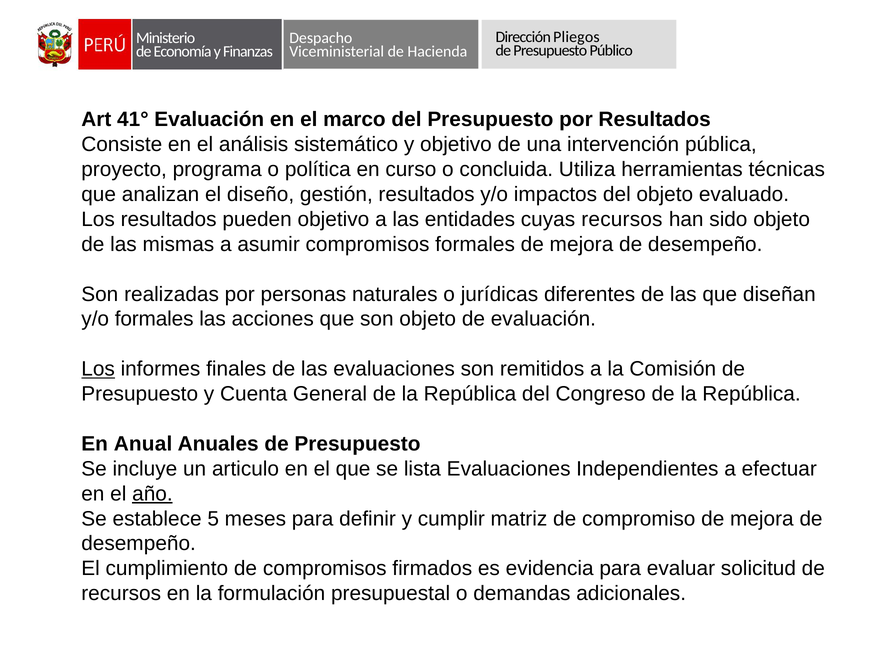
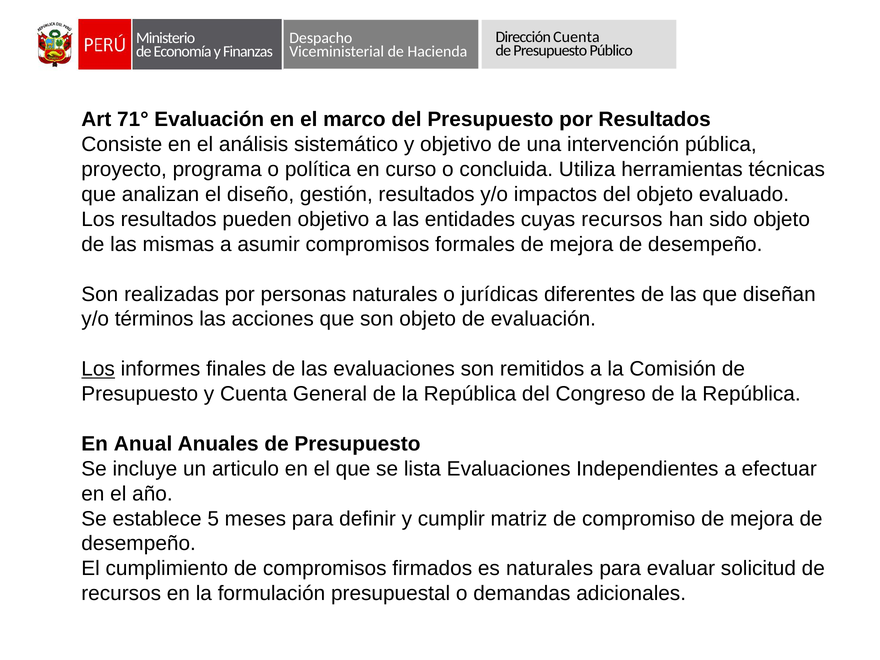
Pliegos at (576, 37): Pliegos -> Cuenta
41°: 41° -> 71°
y/o formales: formales -> términos
año underline: present -> none
es evidencia: evidencia -> naturales
